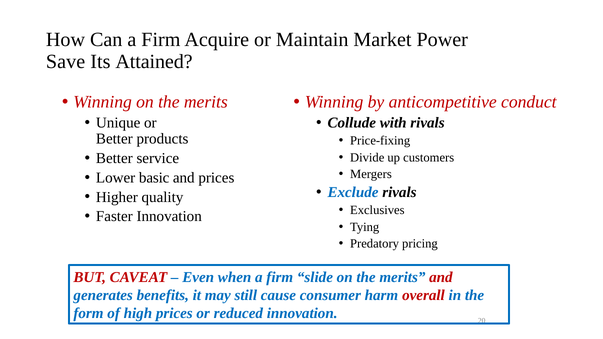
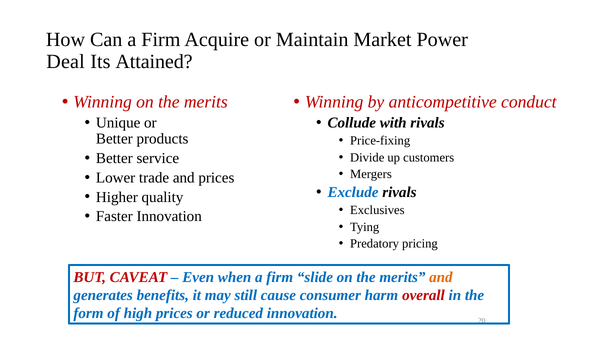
Save: Save -> Deal
basic: basic -> trade
and at (441, 277) colour: red -> orange
